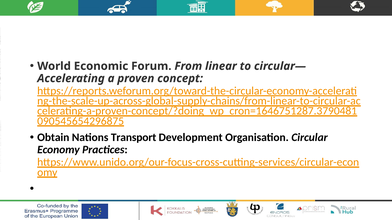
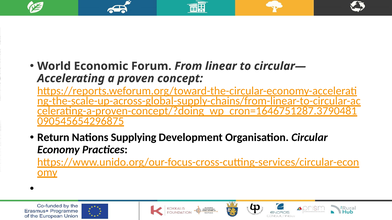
Obtain: Obtain -> Return
Transport: Transport -> Supplying
